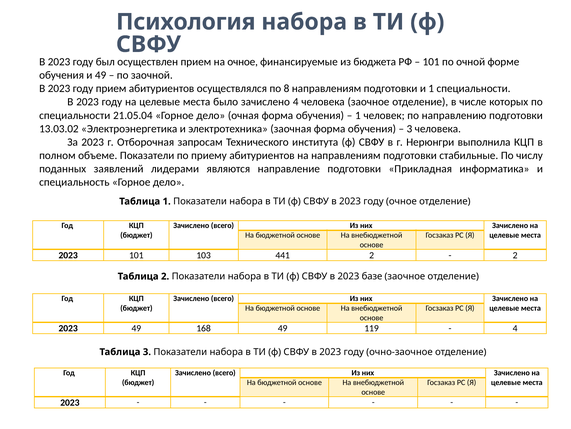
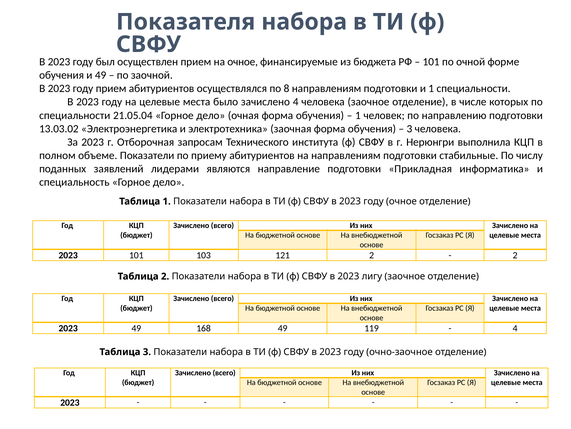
Психология: Психология -> Показателя
441: 441 -> 121
базе: базе -> лигу
